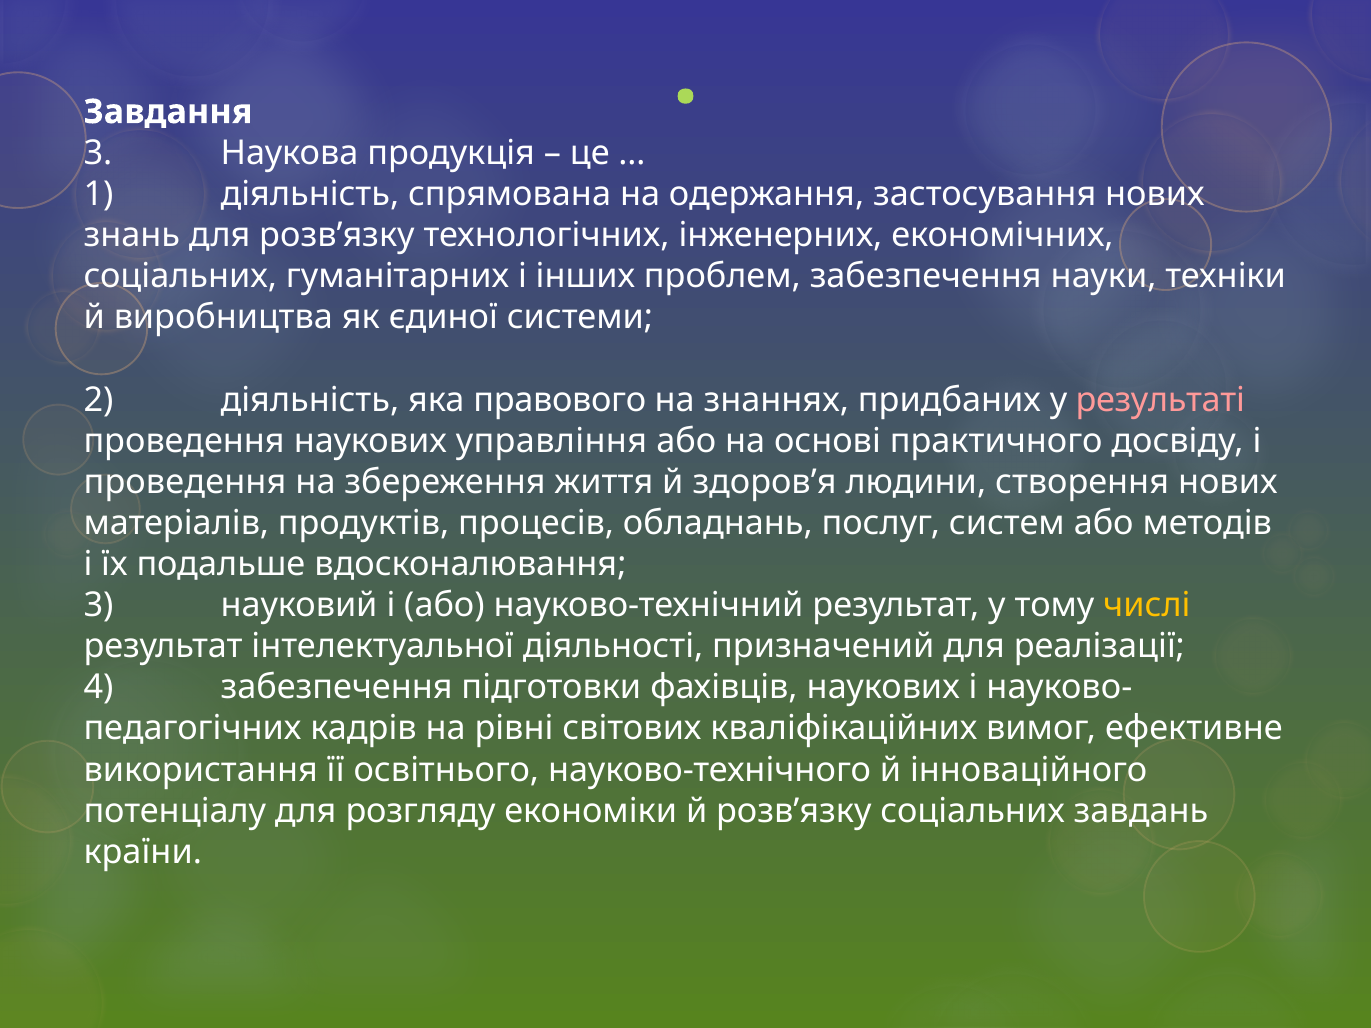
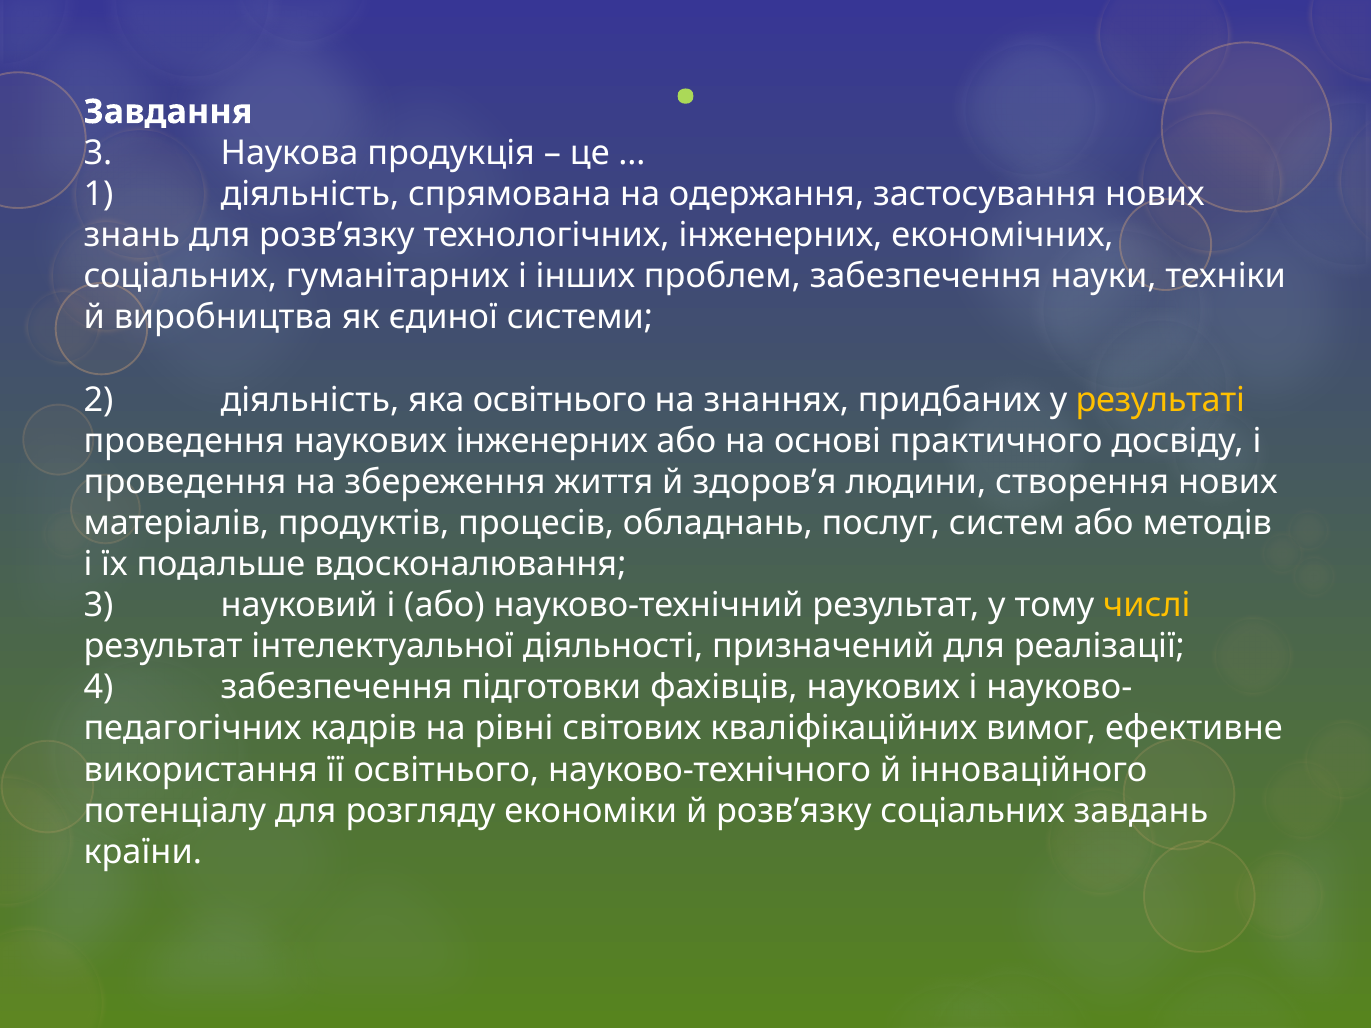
яка правового: правового -> освітнього
результаті colour: pink -> yellow
наукових управління: управління -> інженерних
